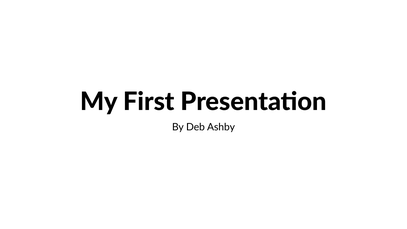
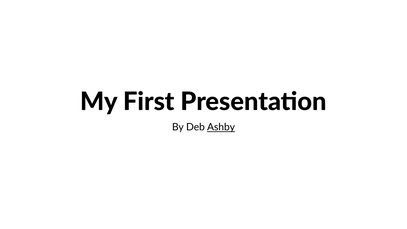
Ashby underline: none -> present
